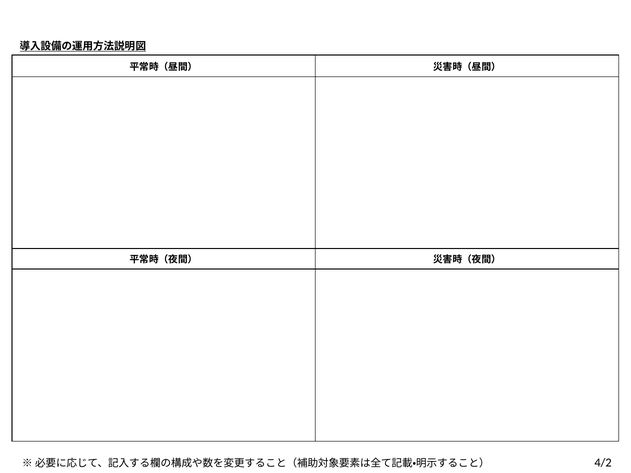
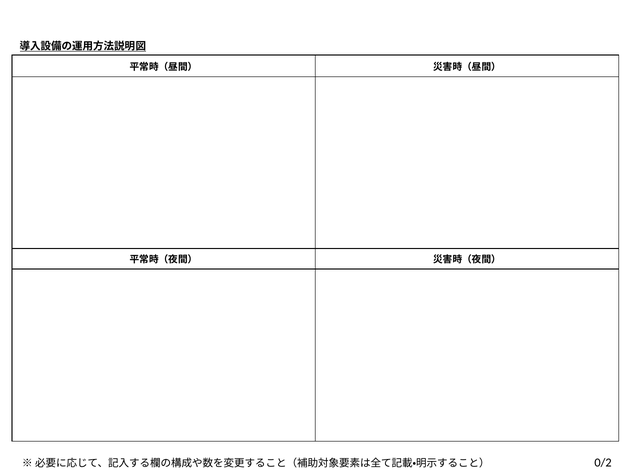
4/2: 4/2 -> 0/2
